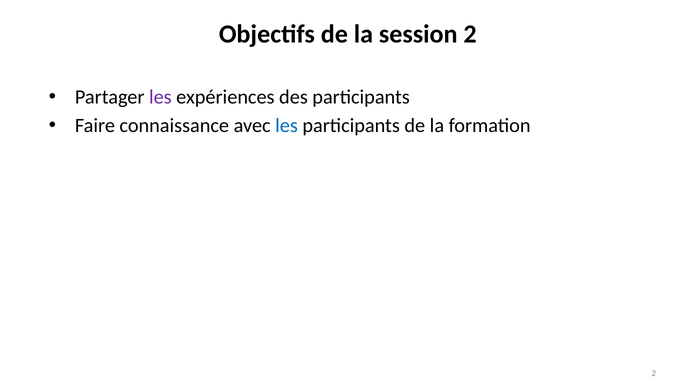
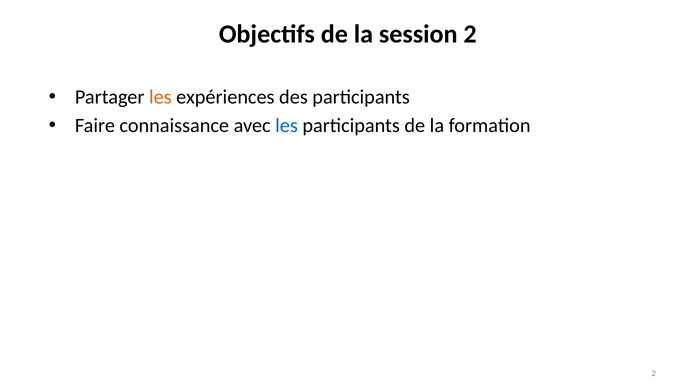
les at (160, 97) colour: purple -> orange
